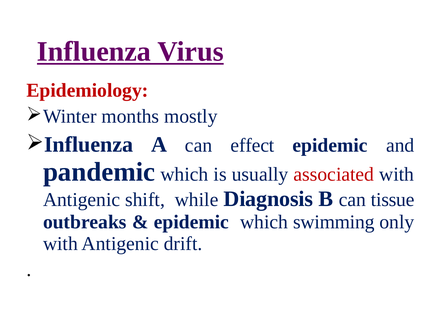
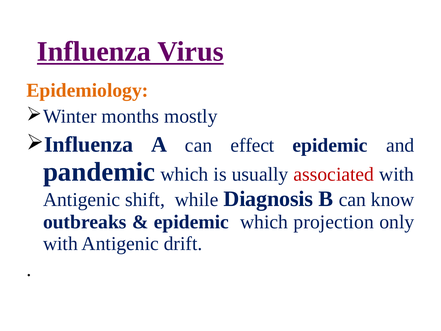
Epidemiology colour: red -> orange
tissue: tissue -> know
swimming: swimming -> projection
